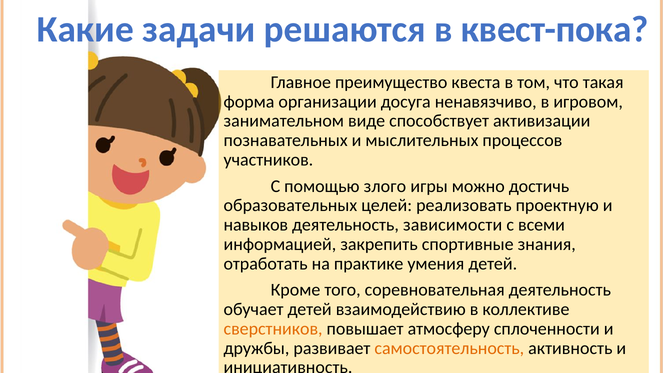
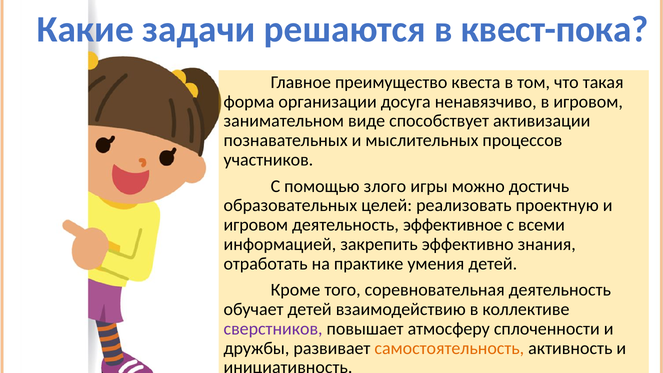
навыков at (256, 225): навыков -> игровом
зависимости: зависимости -> эффективное
спортивные: спортивные -> эффективно
сверстников colour: orange -> purple
